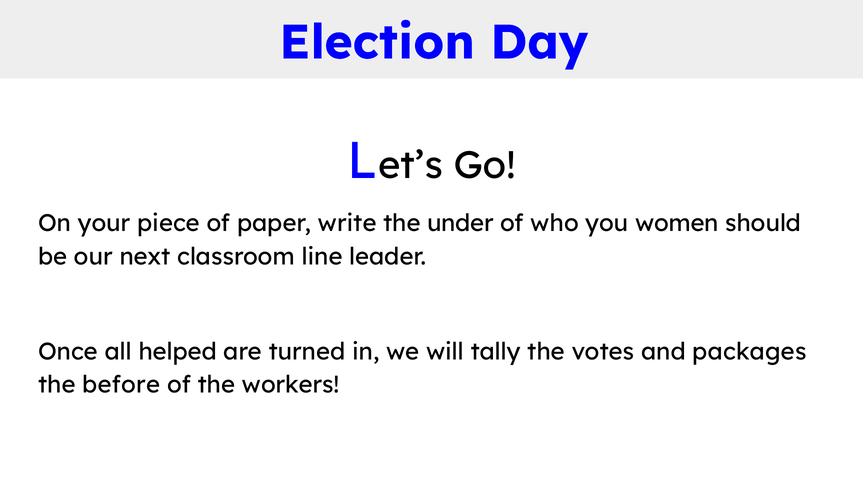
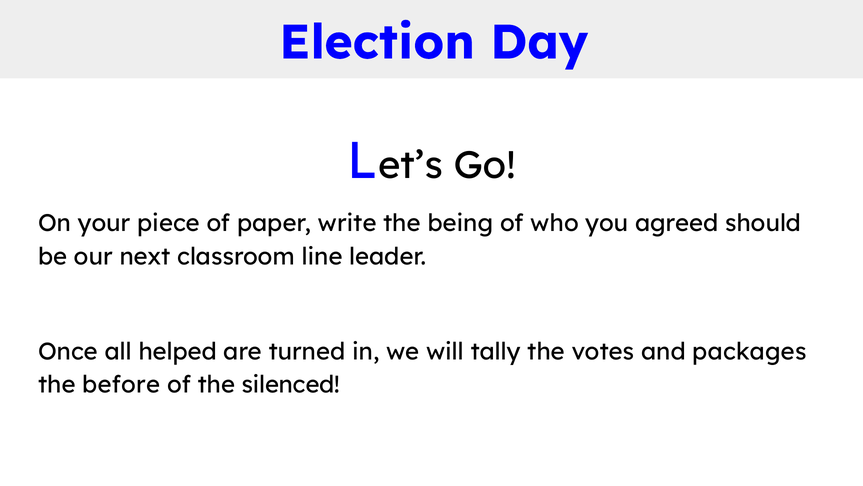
under: under -> being
women: women -> agreed
workers: workers -> silenced
